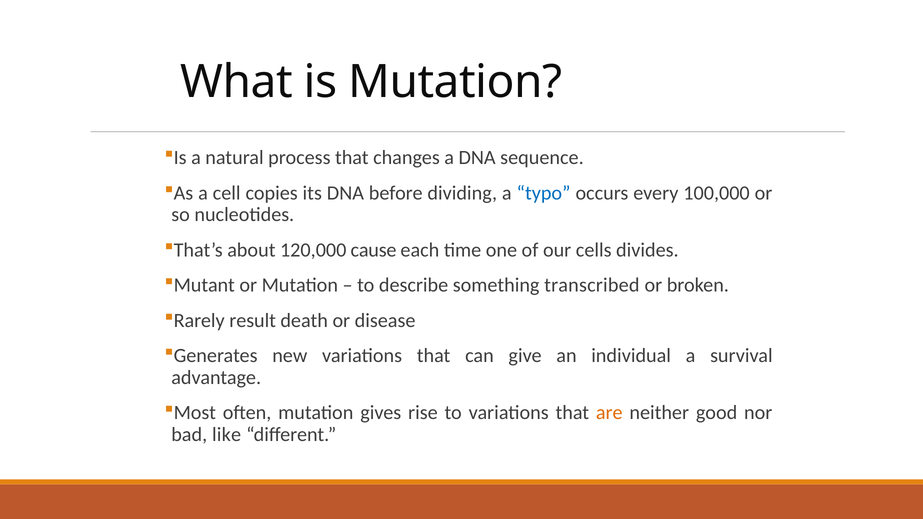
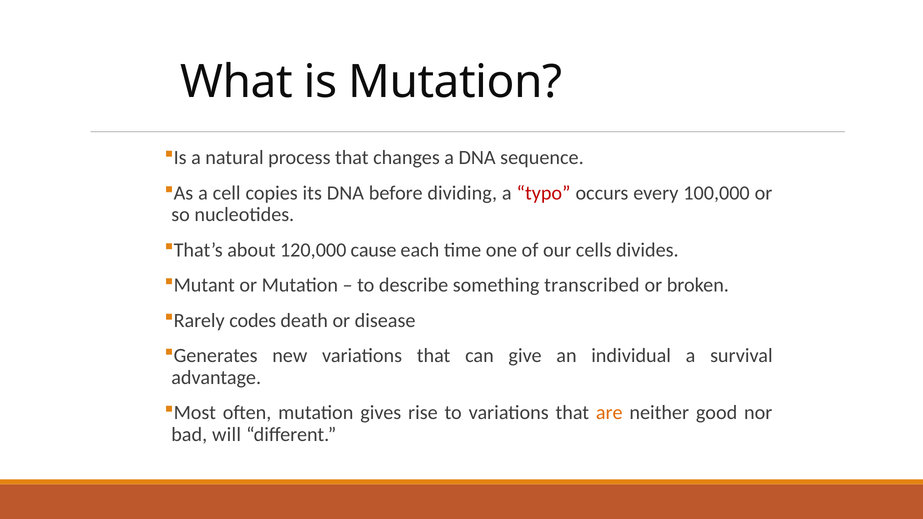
typo colour: blue -> red
result: result -> codes
like: like -> will
